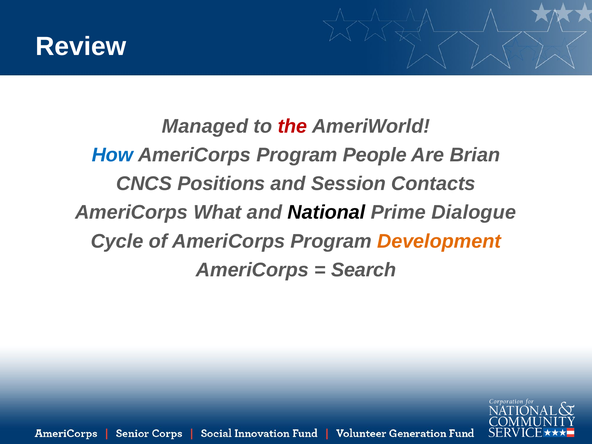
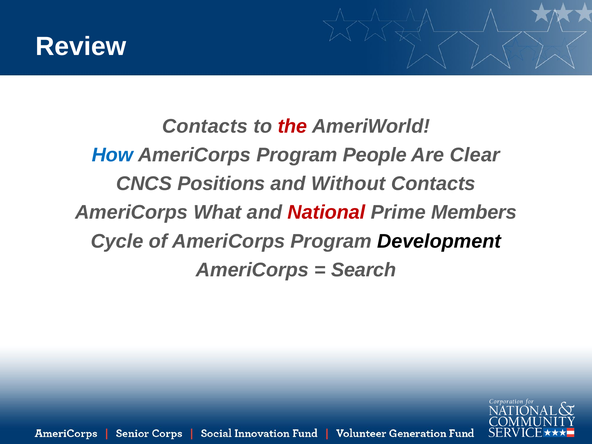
Managed at (205, 126): Managed -> Contacts
Brian: Brian -> Clear
Session: Session -> Without
National colour: black -> red
Dialogue: Dialogue -> Members
Development colour: orange -> black
